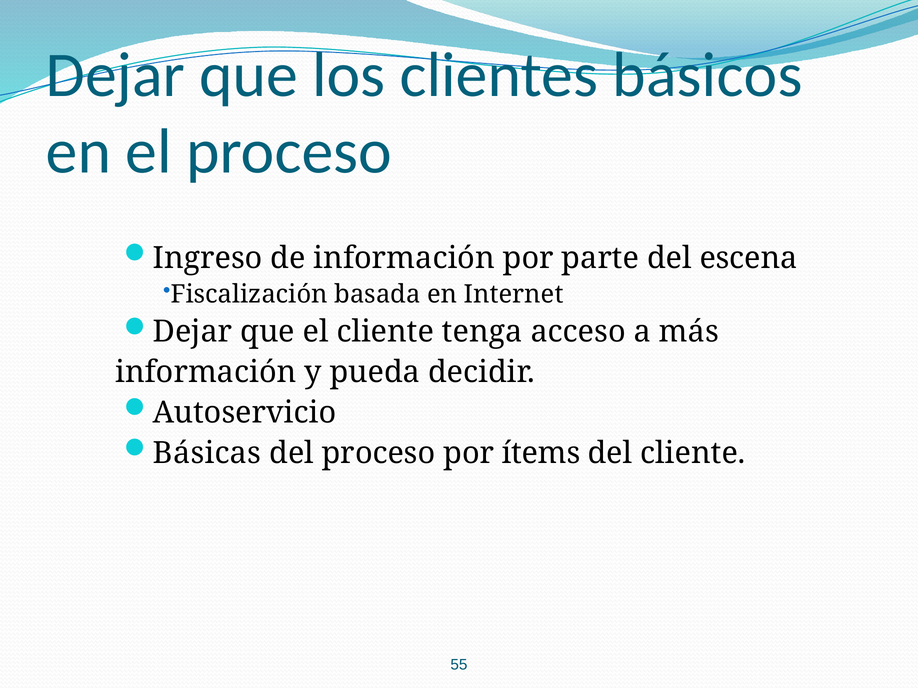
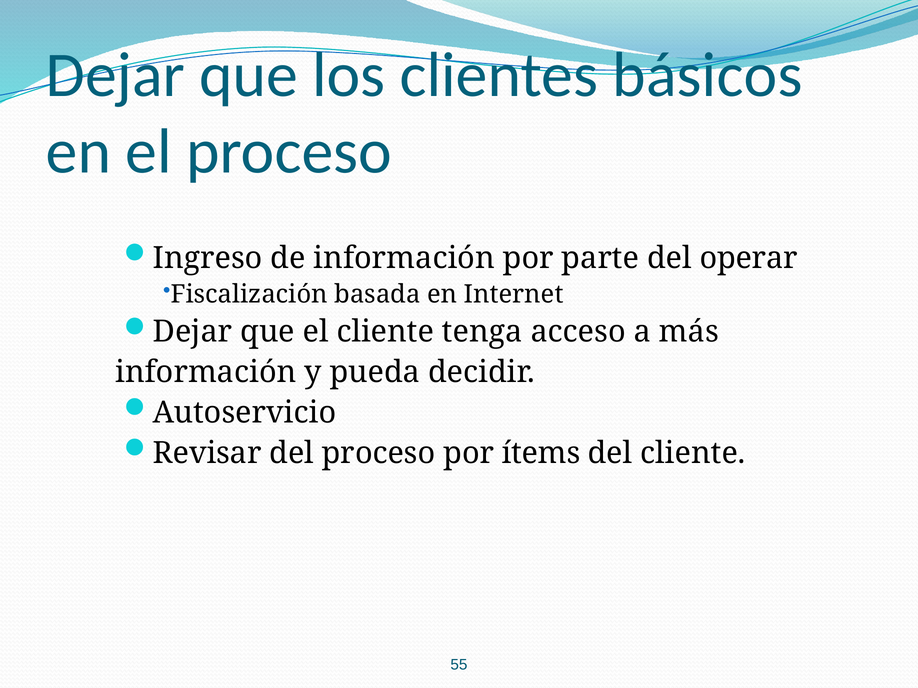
escena: escena -> operar
Básicas: Básicas -> Revisar
